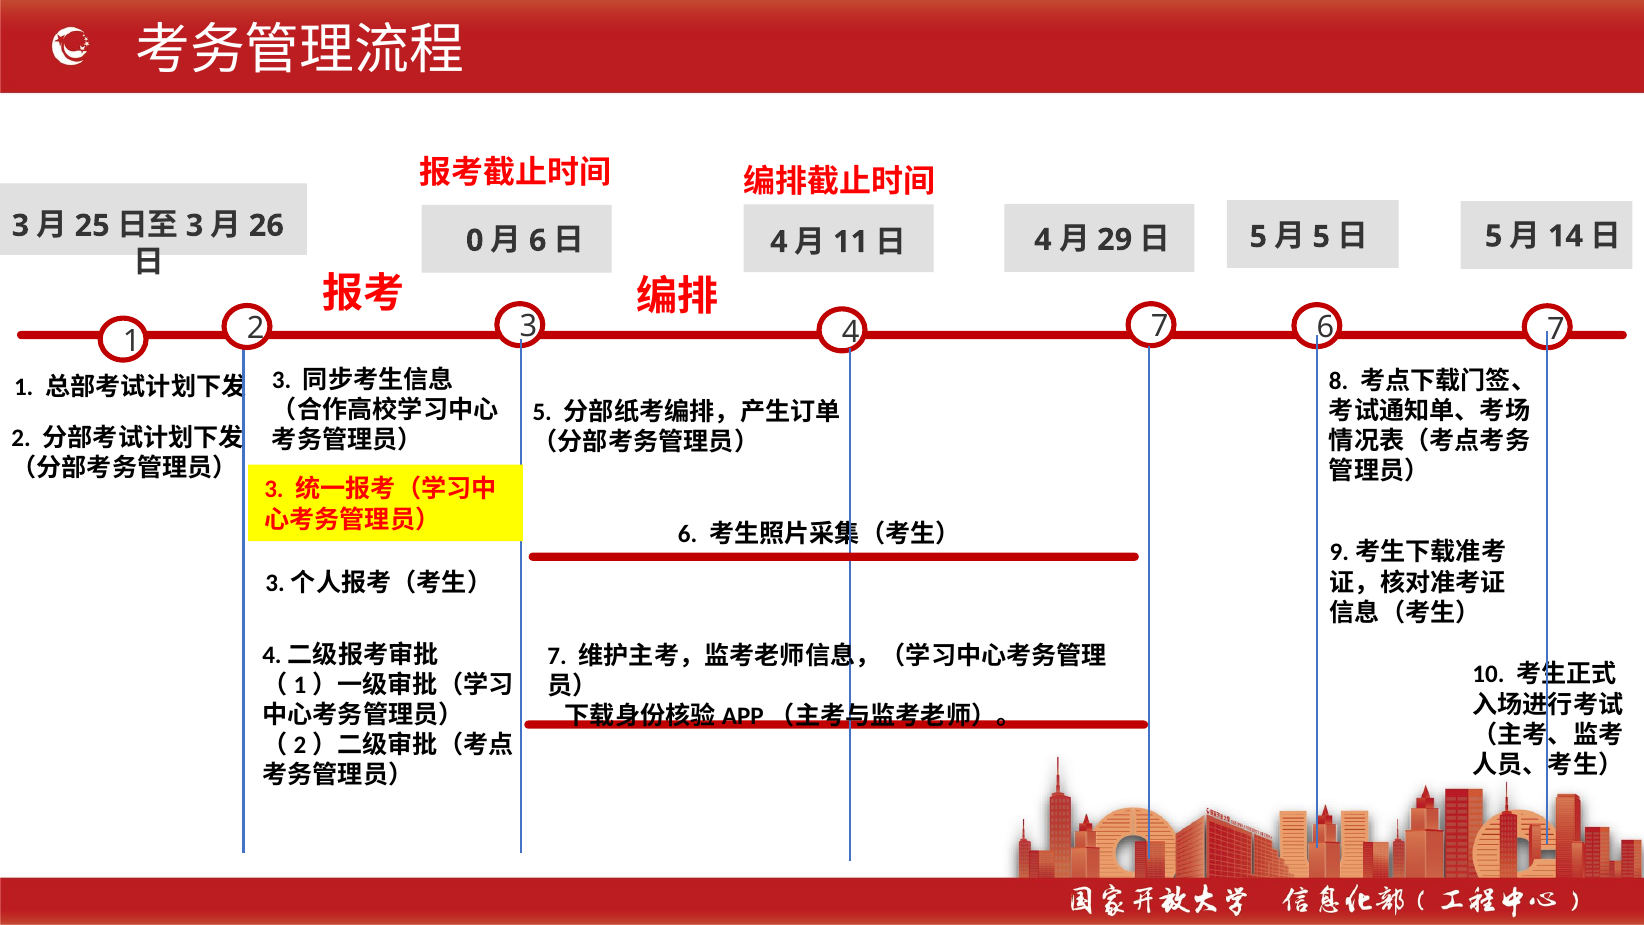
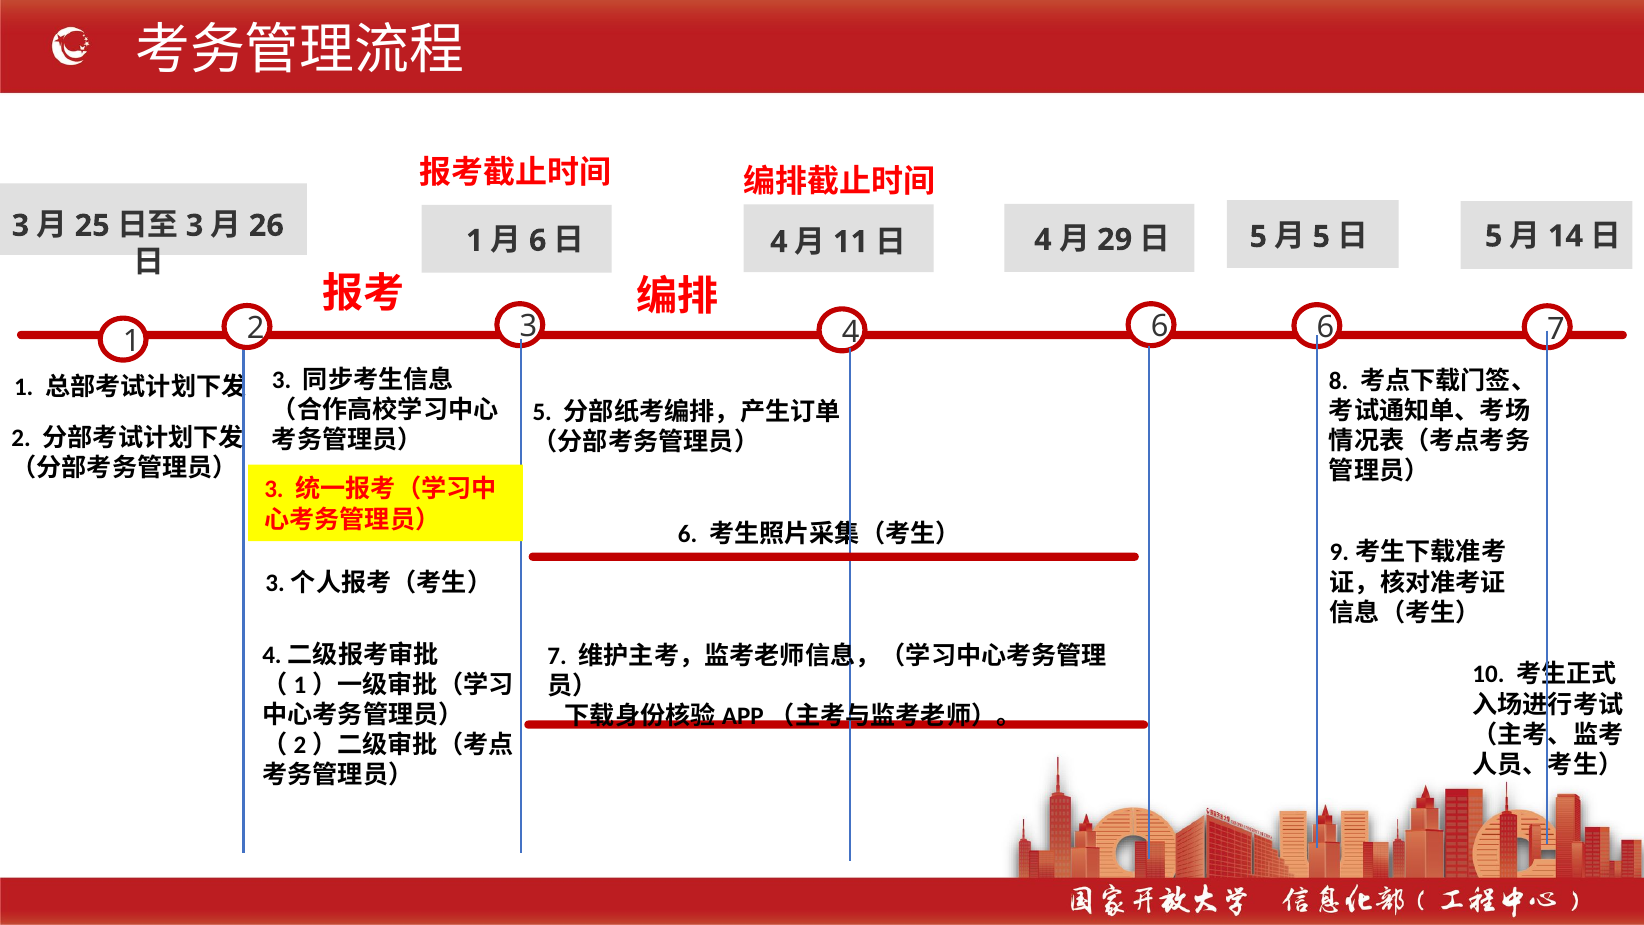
0 at (475, 241): 0 -> 1
4 7: 7 -> 6
